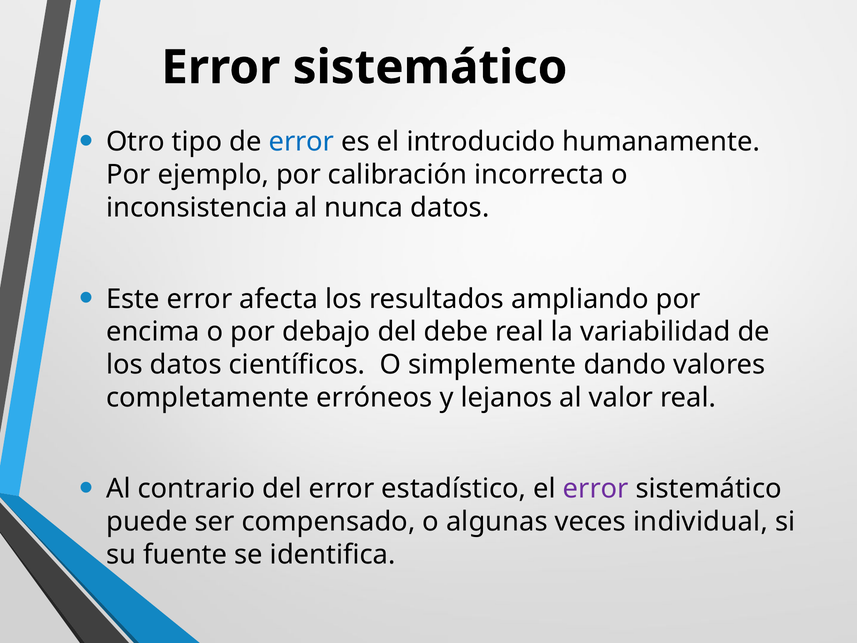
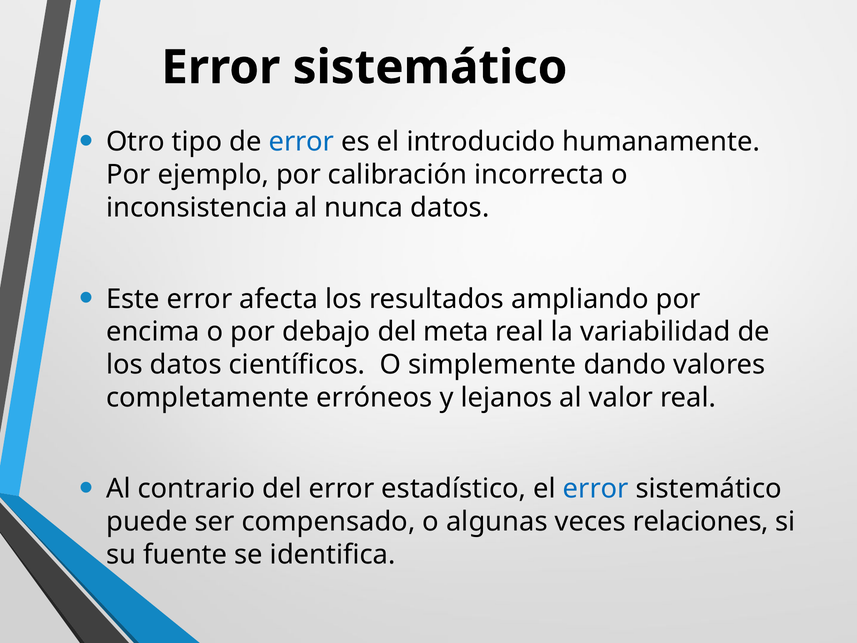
debe: debe -> meta
error at (596, 489) colour: purple -> blue
individual: individual -> relaciones
